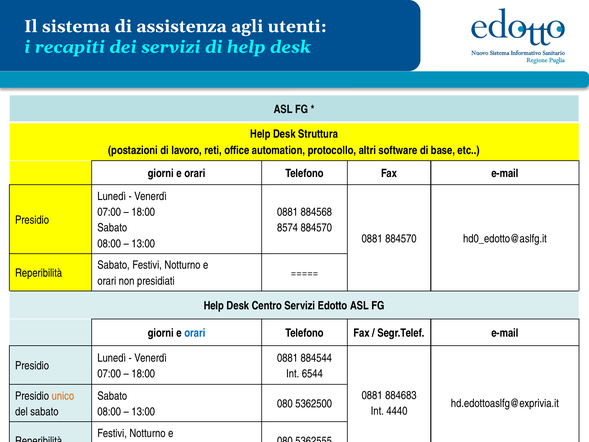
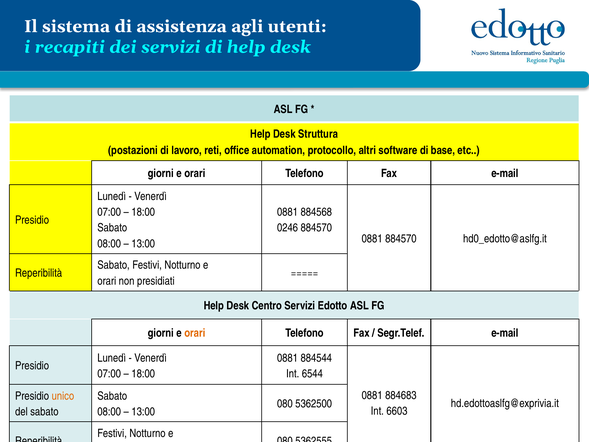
8574: 8574 -> 0246
orari at (195, 333) colour: blue -> orange
4440: 4440 -> 6603
